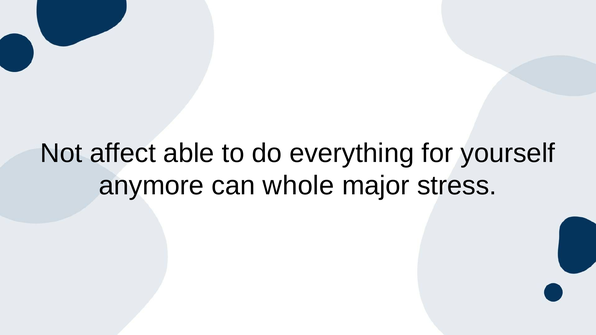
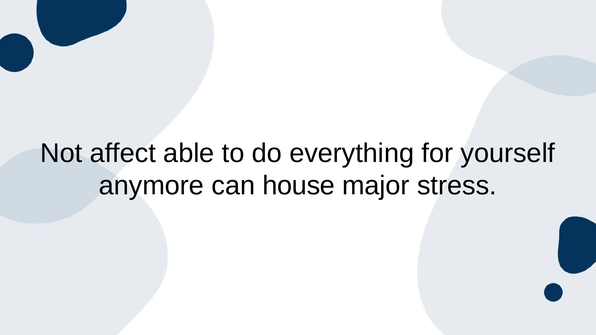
whole: whole -> house
